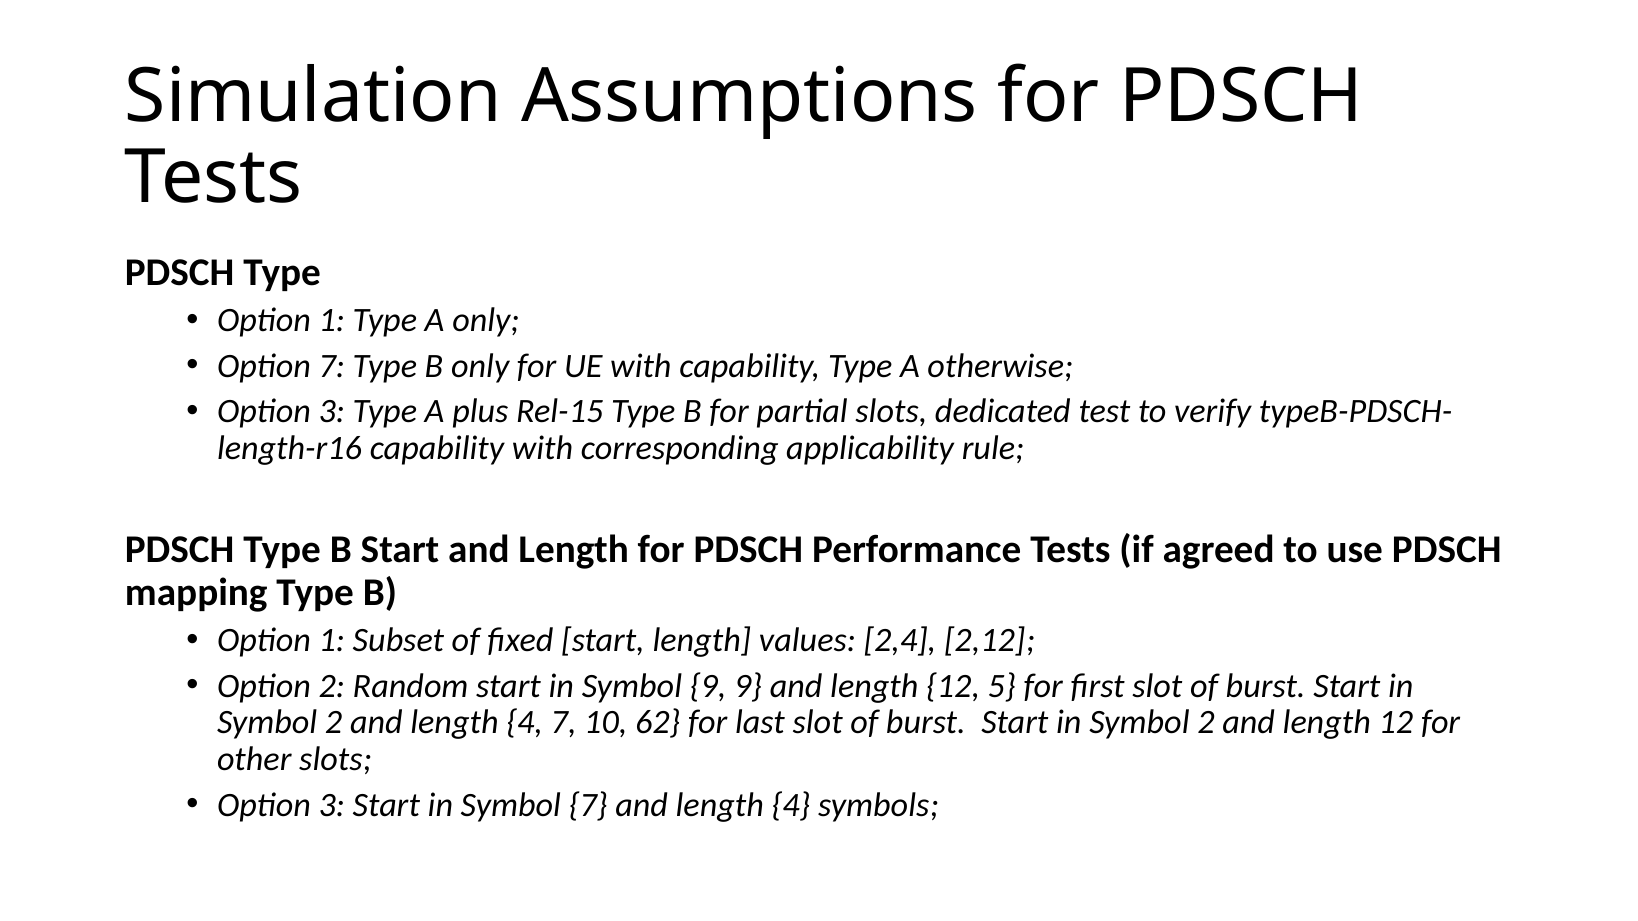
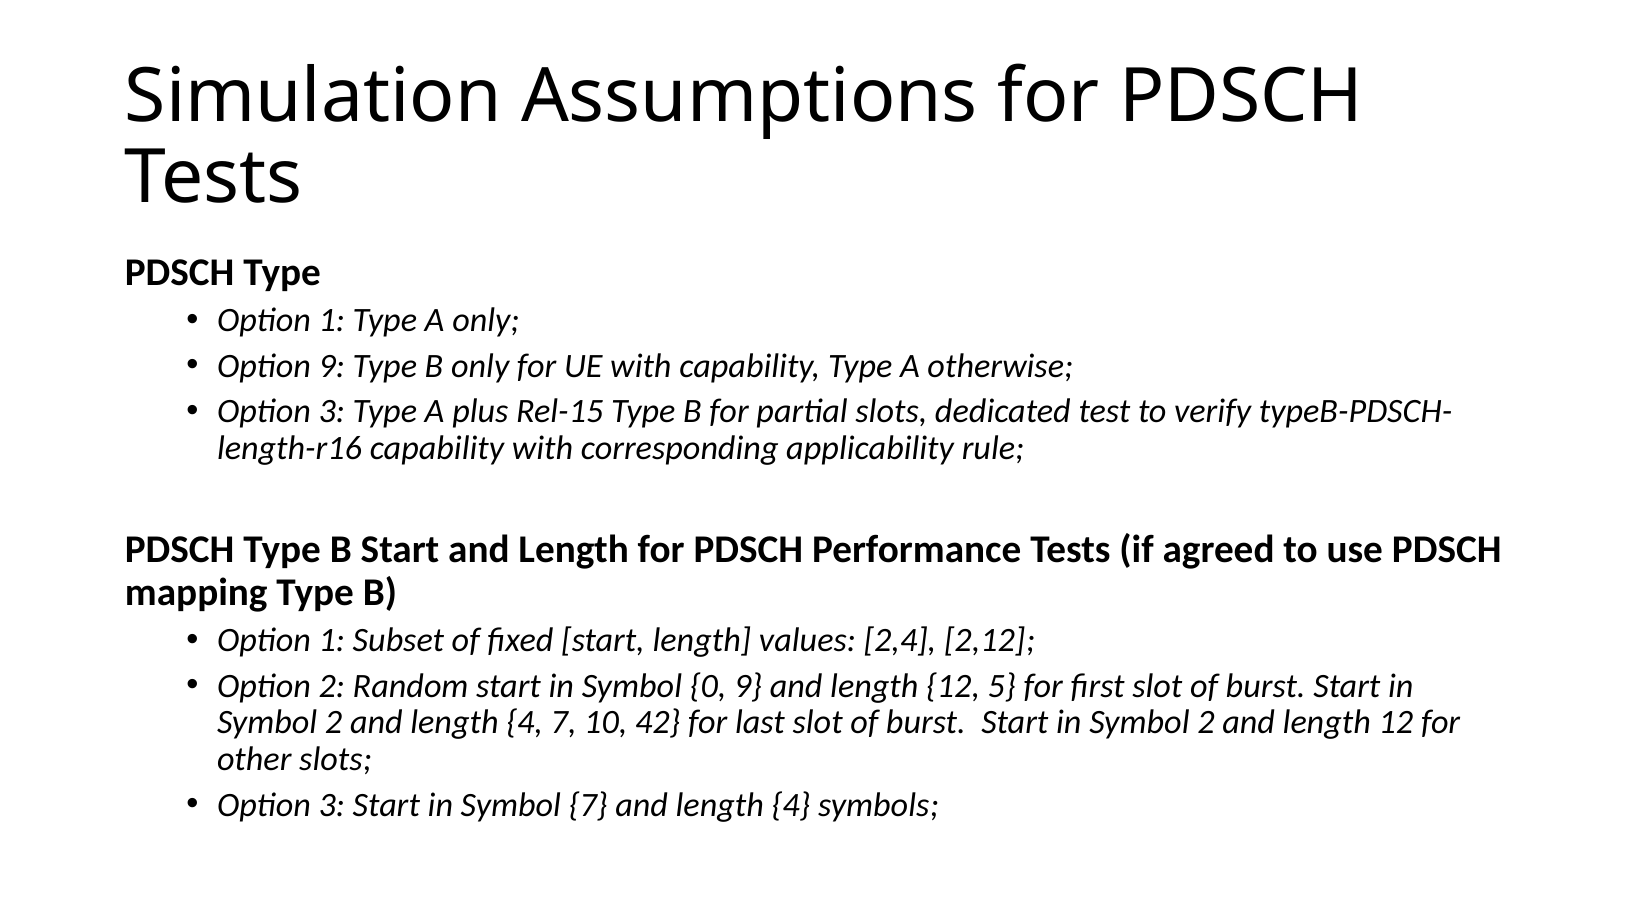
Option 7: 7 -> 9
Symbol 9: 9 -> 0
62: 62 -> 42
